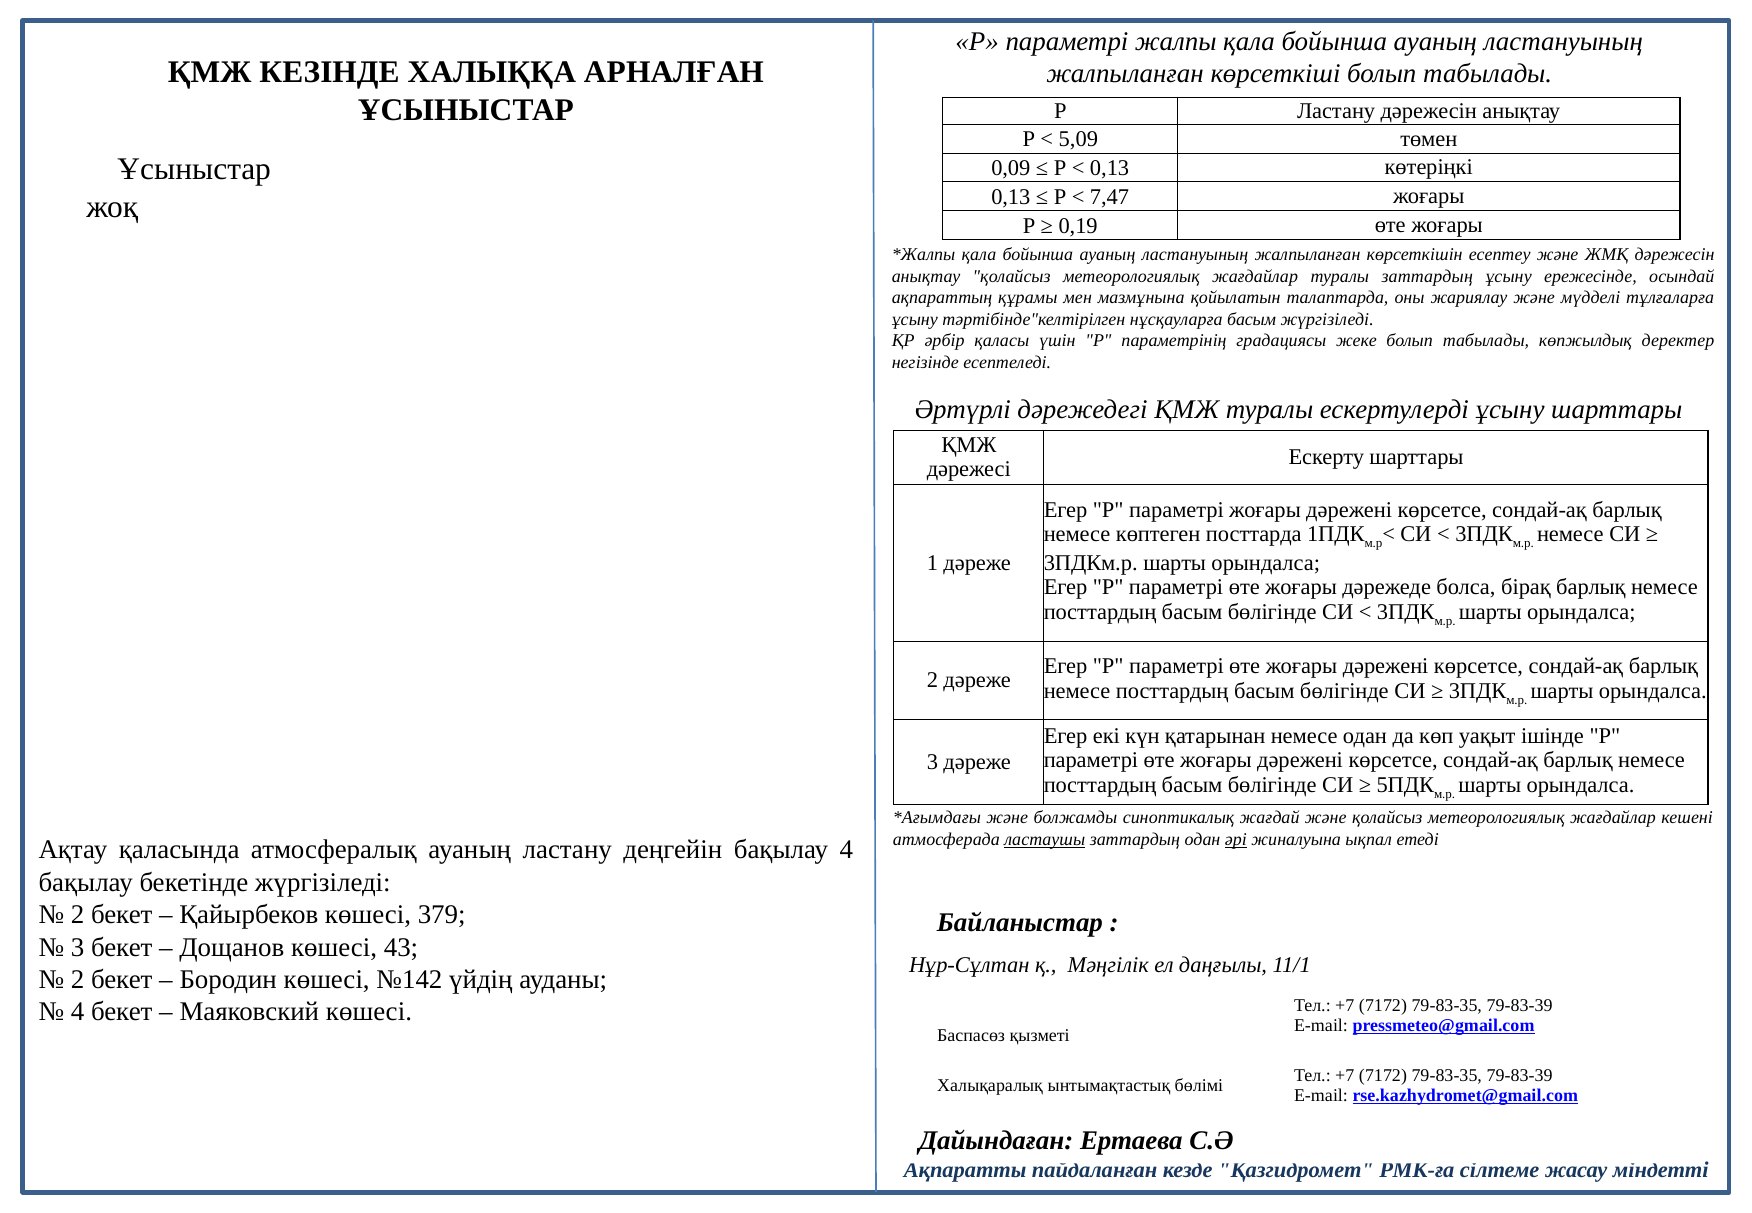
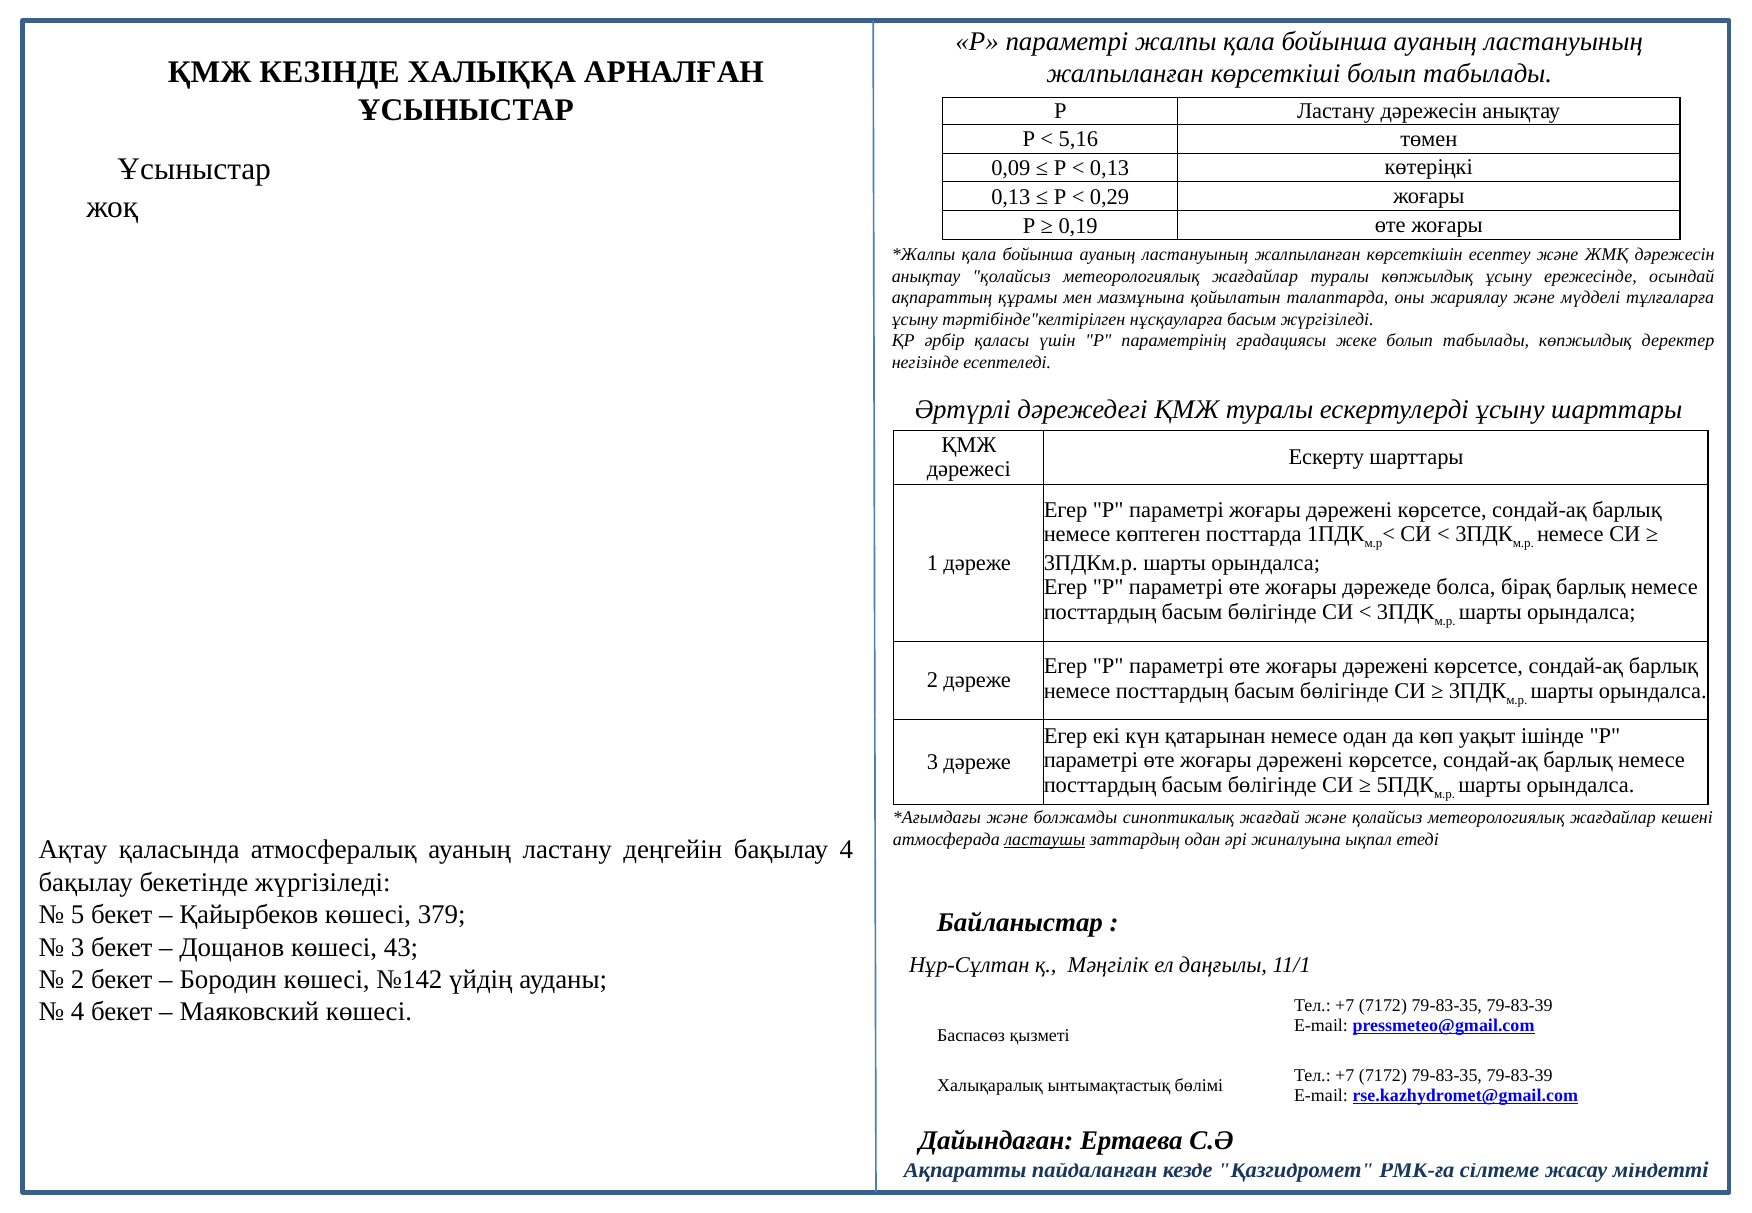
5,09: 5,09 -> 5,16
7,47: 7,47 -> 0,29
туралы заттардың: заттардың -> көпжылдық
әрі underline: present -> none
2 at (78, 915): 2 -> 5
